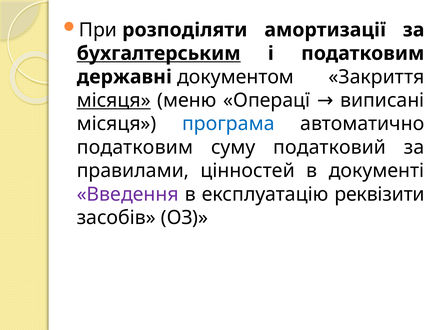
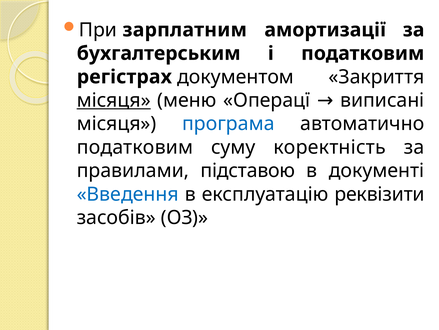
розподіляти: розподіляти -> зарплатним
бухгалтерським underline: present -> none
державні: державні -> регістрах
податковий: податковий -> коректність
цінностей: цінностей -> підставою
Введення colour: purple -> blue
